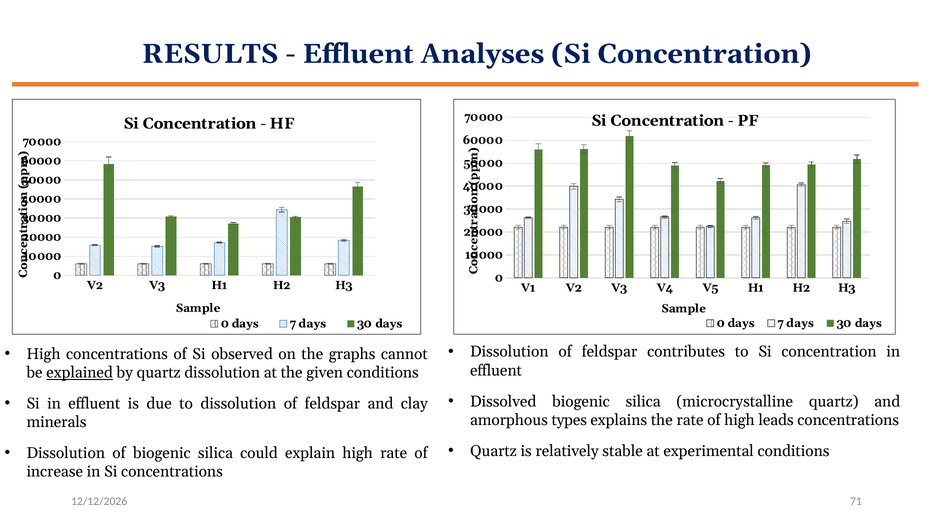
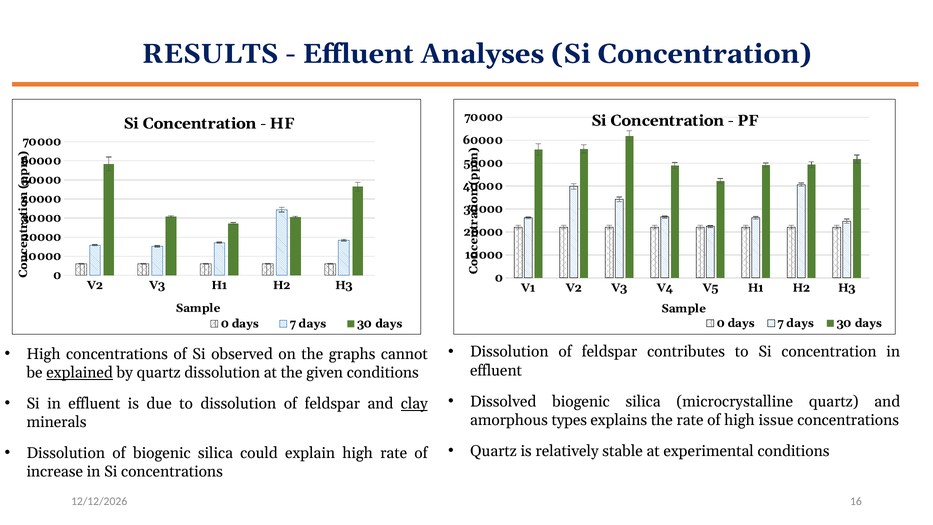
clay underline: none -> present
leads: leads -> issue
71: 71 -> 16
